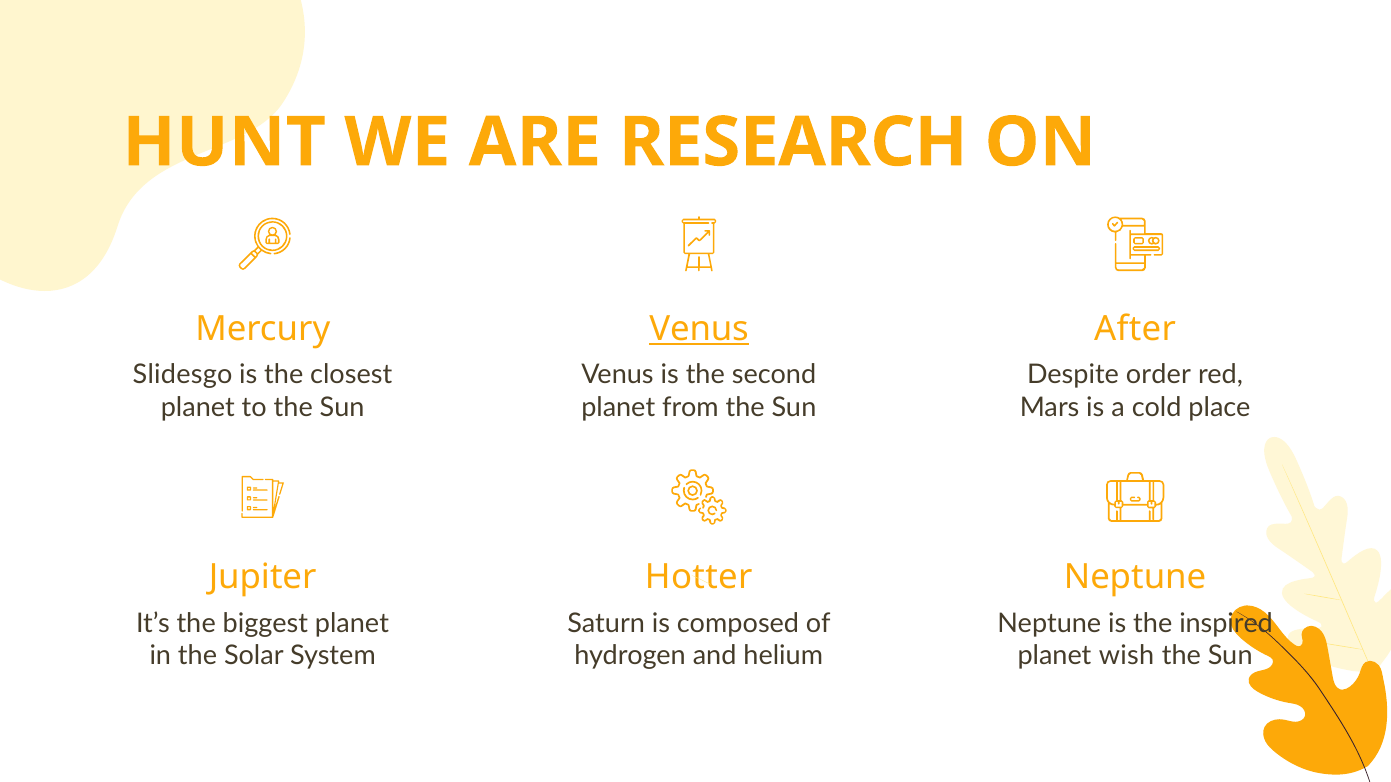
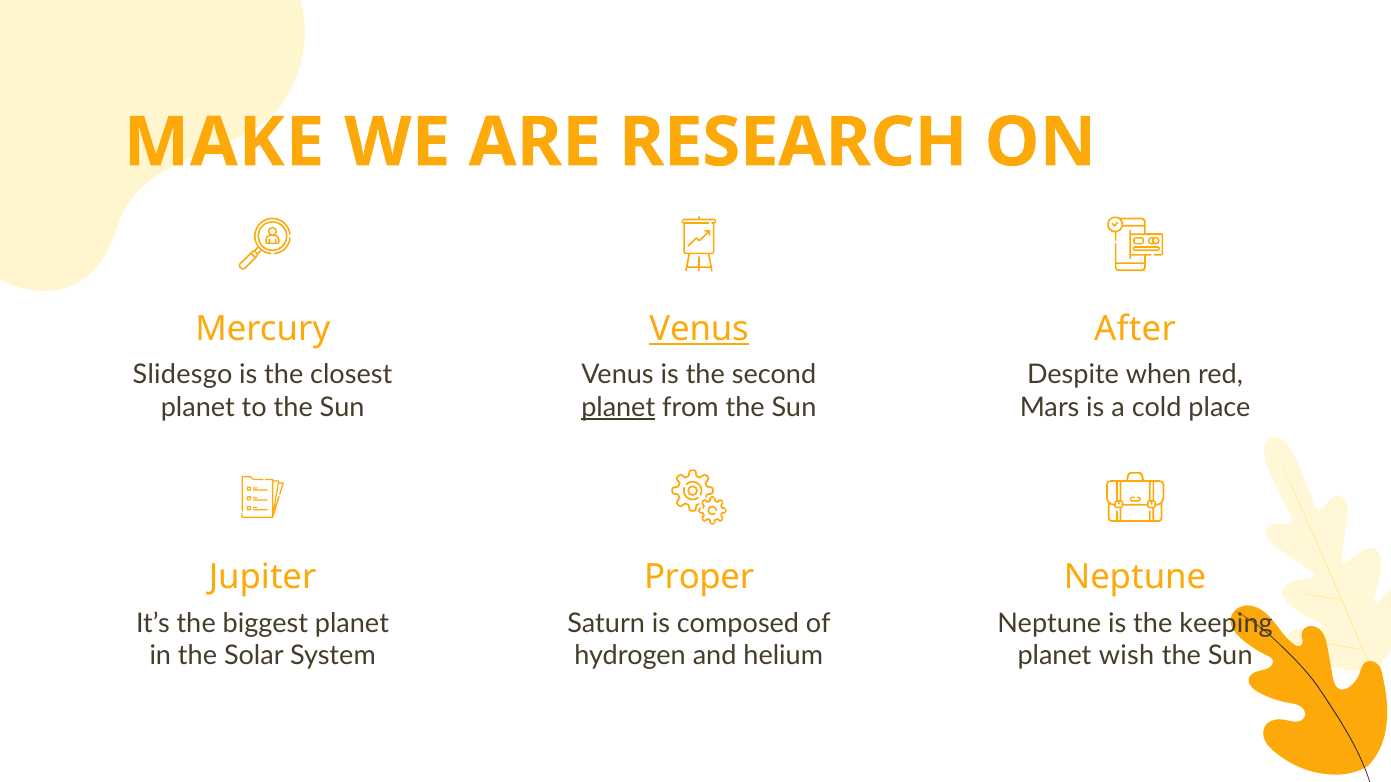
HUNT: HUNT -> MAKE
order: order -> when
planet at (618, 408) underline: none -> present
Hotter: Hotter -> Proper
inspired: inspired -> keeping
